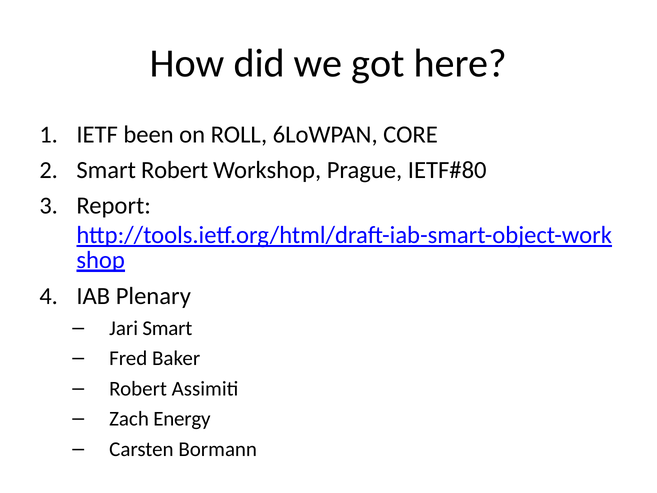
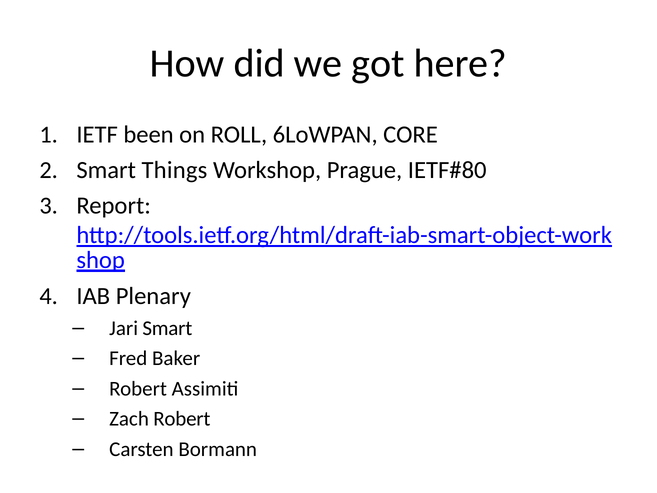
Smart Robert: Robert -> Things
Zach Energy: Energy -> Robert
